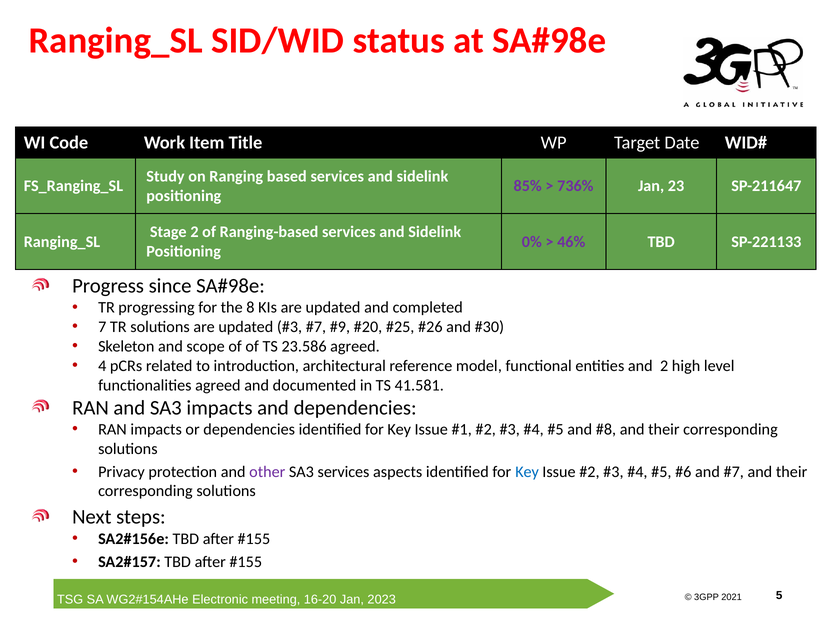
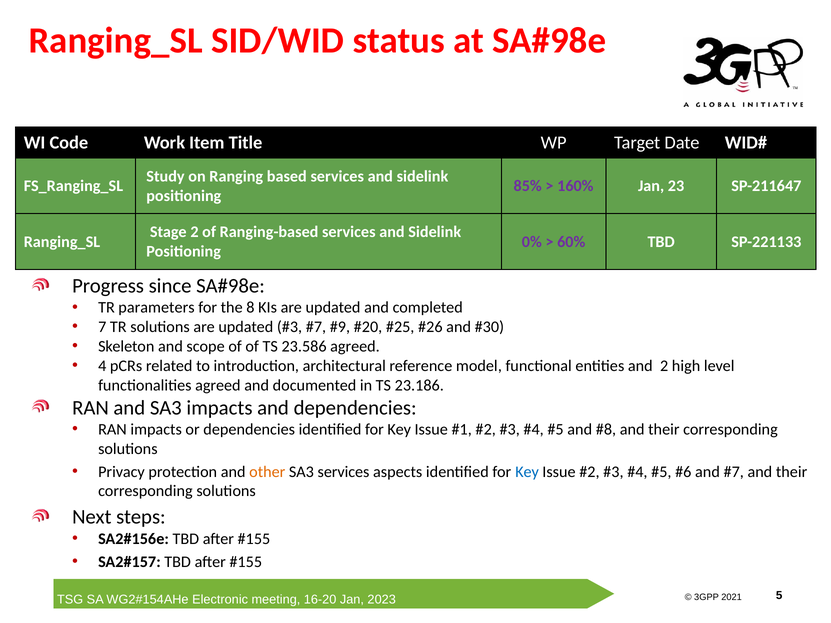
736%: 736% -> 160%
46%: 46% -> 60%
progressing: progressing -> parameters
41.581: 41.581 -> 23.186
other colour: purple -> orange
